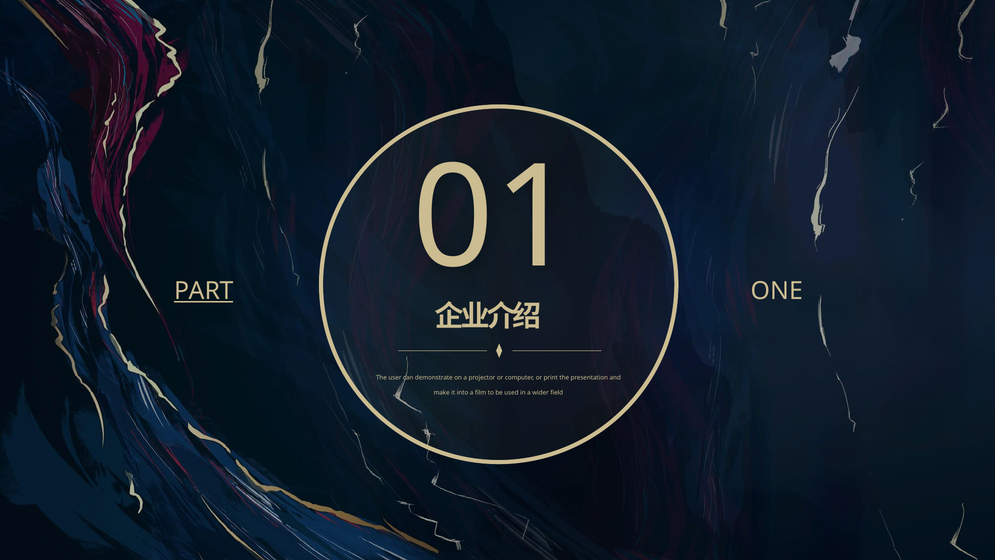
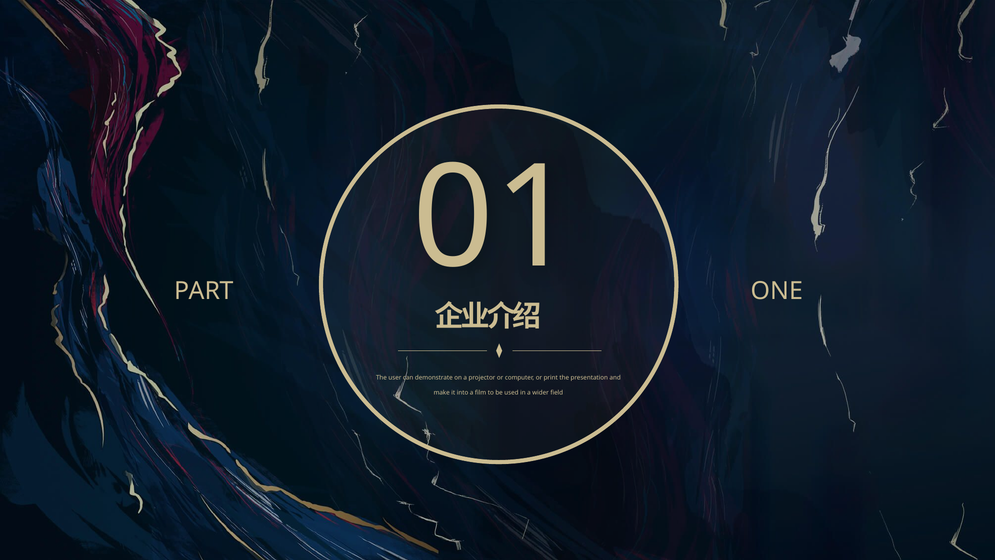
PART underline: present -> none
